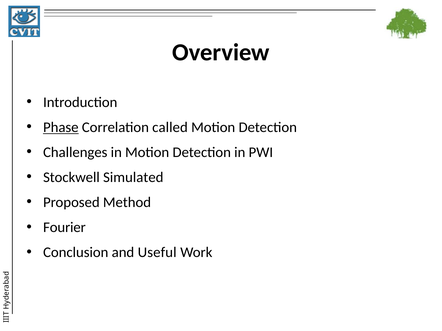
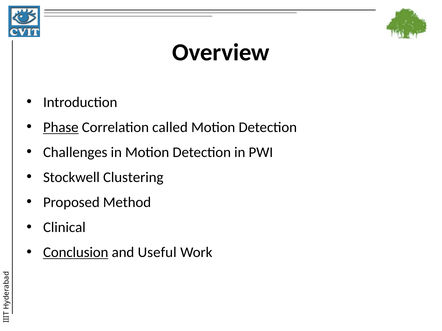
Simulated: Simulated -> Clustering
Fourier: Fourier -> Clinical
Conclusion underline: none -> present
